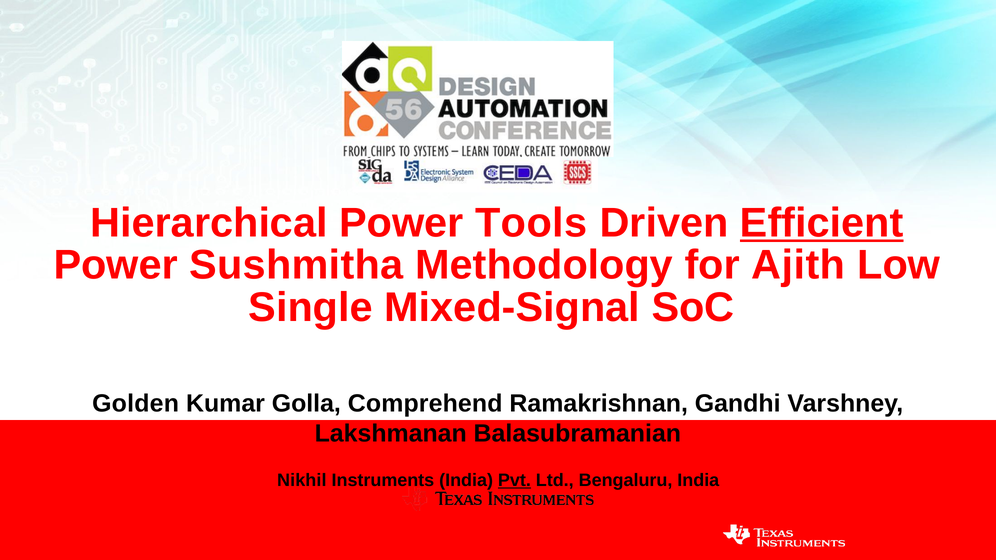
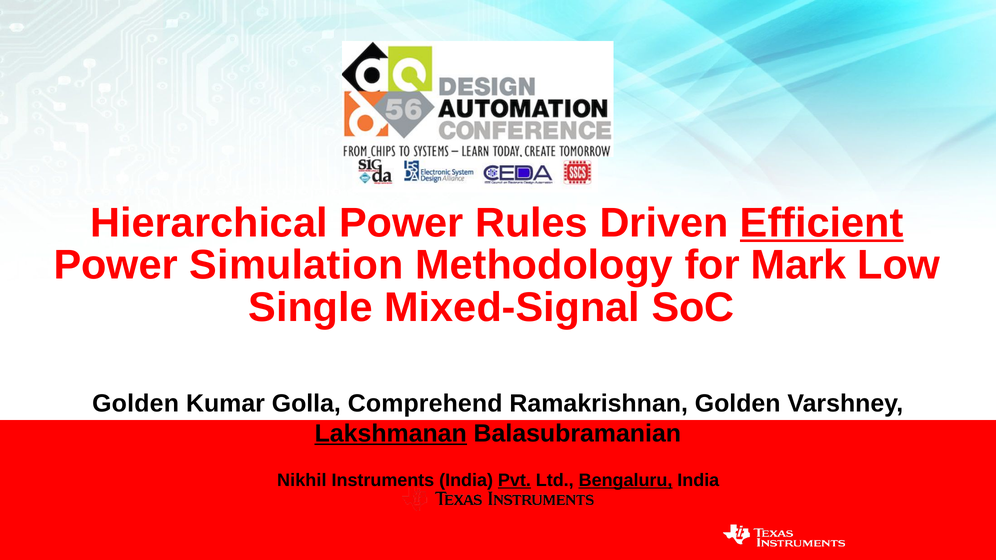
Tools: Tools -> Rules
Sushmitha: Sushmitha -> Simulation
Ajith: Ajith -> Mark
Ramakrishnan Gandhi: Gandhi -> Golden
Lakshmanan underline: none -> present
Bengaluru underline: none -> present
